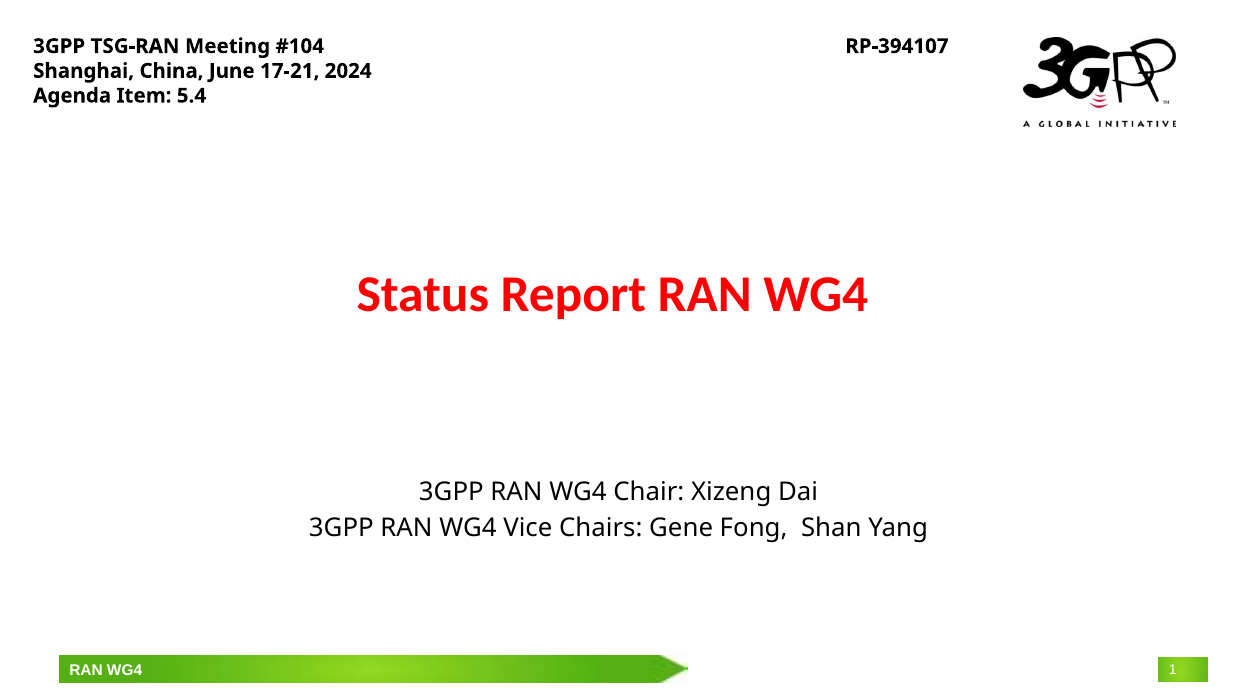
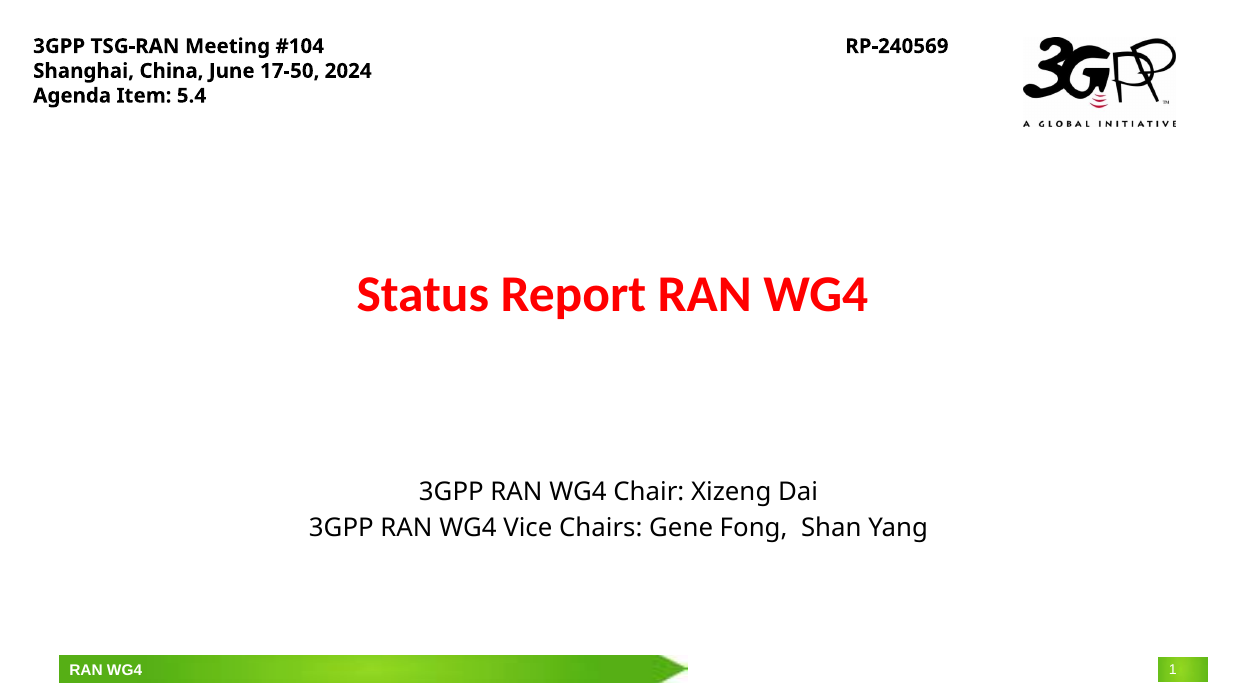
RP-394107: RP-394107 -> RP-240569
17-21: 17-21 -> 17-50
